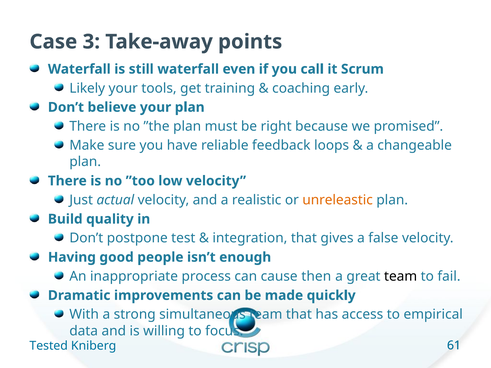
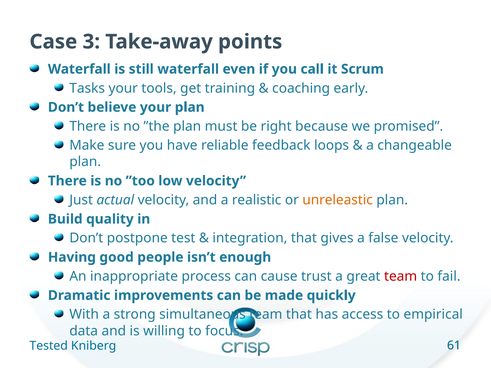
Likely: Likely -> Tasks
then: then -> trust
team at (401, 277) colour: black -> red
